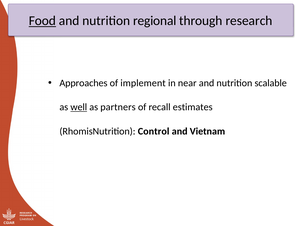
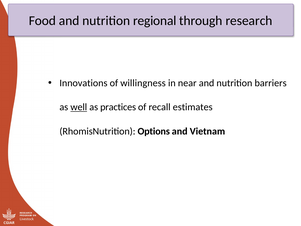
Food underline: present -> none
Approaches: Approaches -> Innovations
implement: implement -> willingness
scalable: scalable -> barriers
partners: partners -> practices
Control: Control -> Options
